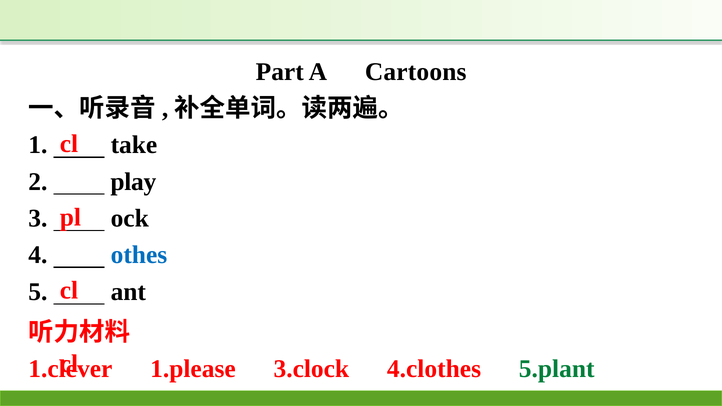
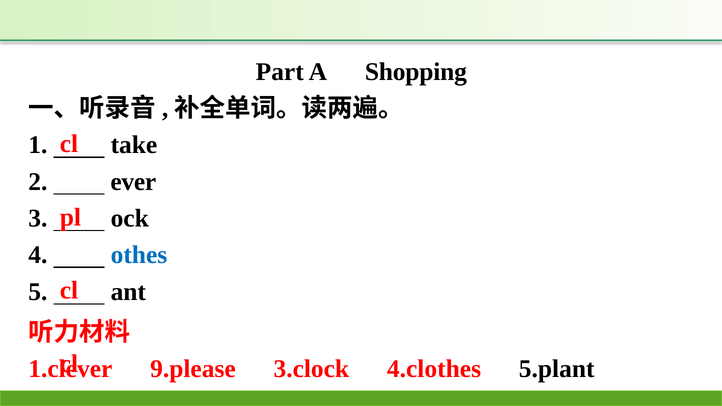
Cartoons: Cartoons -> Shopping
play: play -> ever
1.please: 1.please -> 9.please
5.plant colour: green -> black
